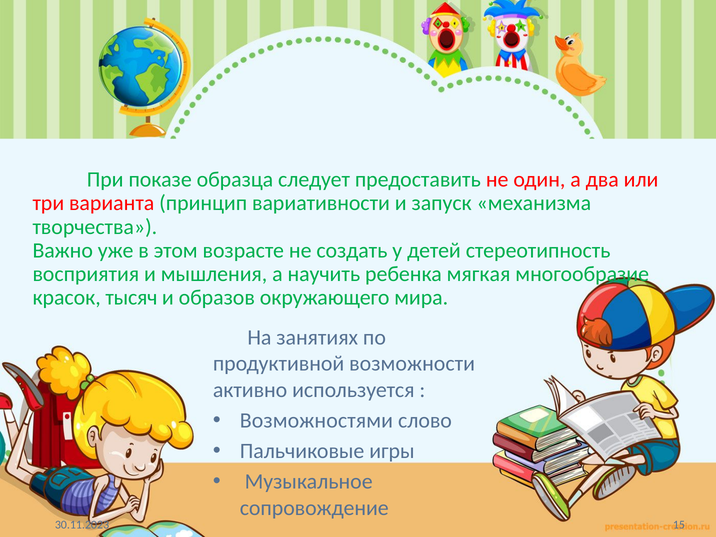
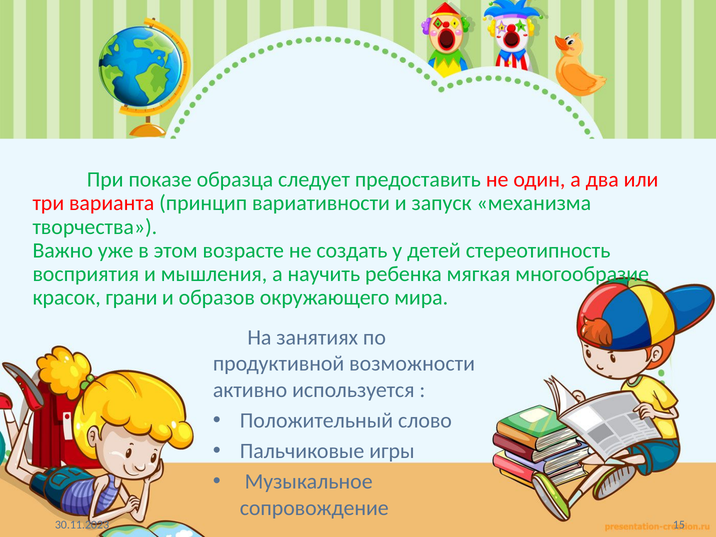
тысяч: тысяч -> грани
Возможностями: Возможностями -> Положительный
